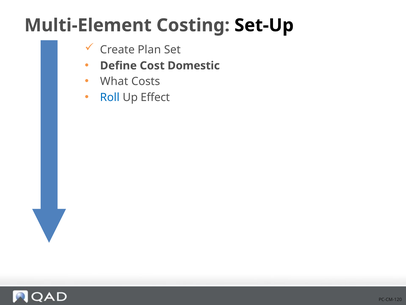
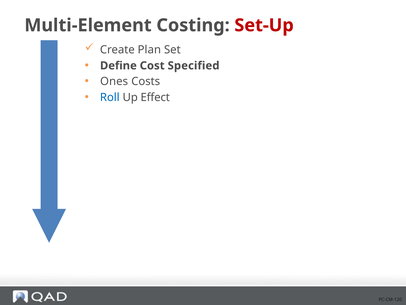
Set-Up colour: black -> red
Domestic: Domestic -> Specified
What: What -> Ones
